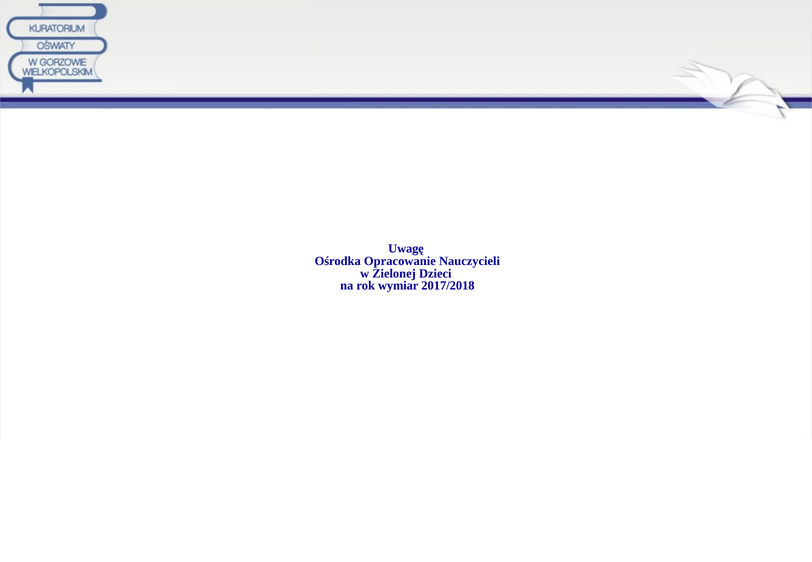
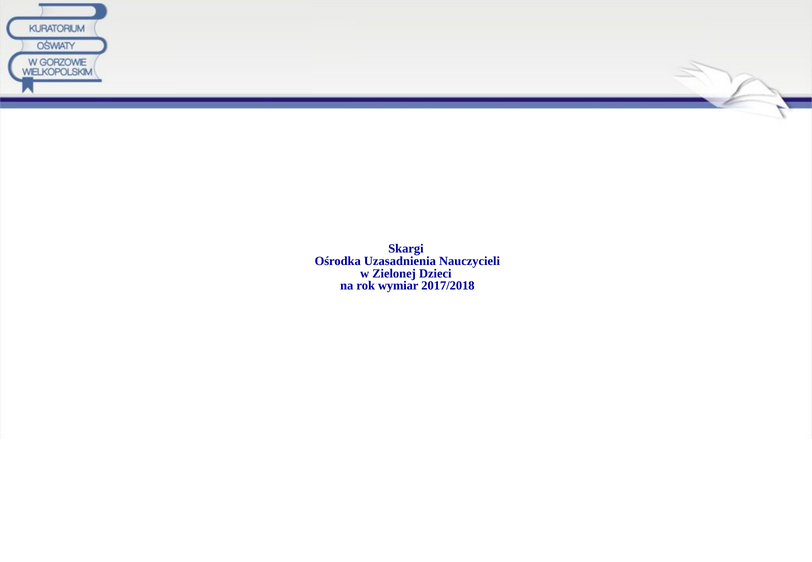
Uwagę: Uwagę -> Skargi
Opracowanie: Opracowanie -> Uzasadnienia
